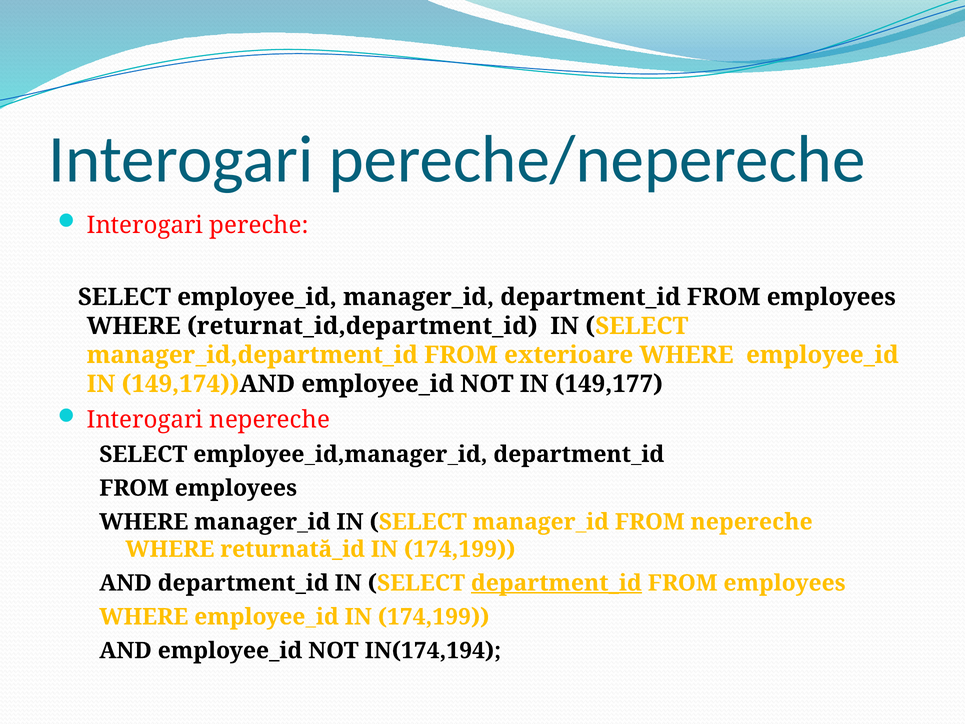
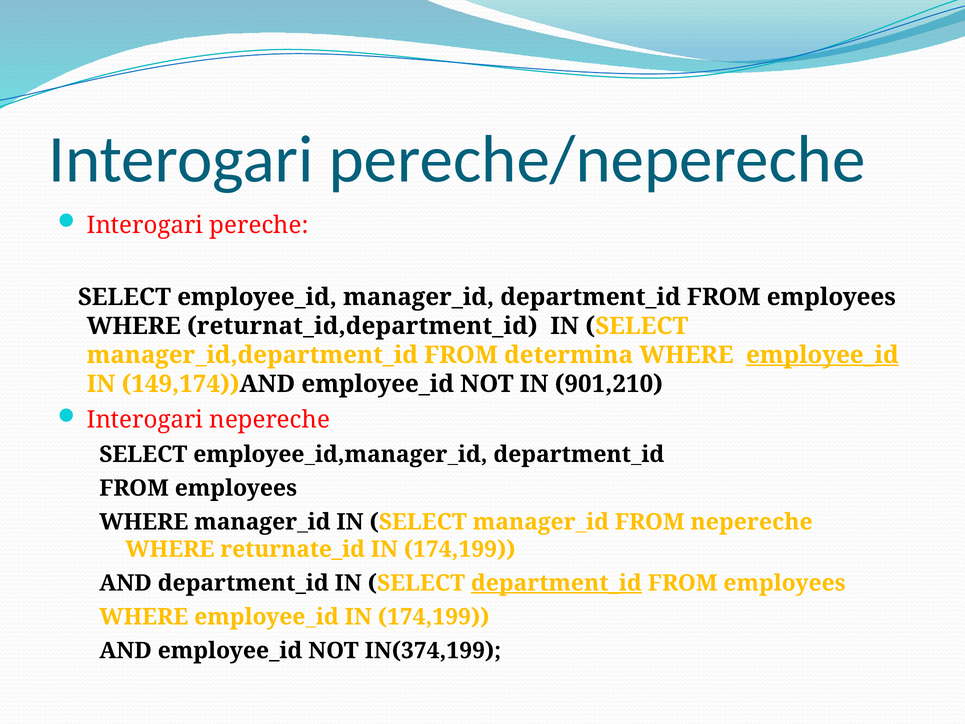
exterioare: exterioare -> determina
employee_id at (822, 355) underline: none -> present
149,177: 149,177 -> 901,210
returnată_id: returnată_id -> returnate_id
IN(174,194: IN(174,194 -> IN(374,199
